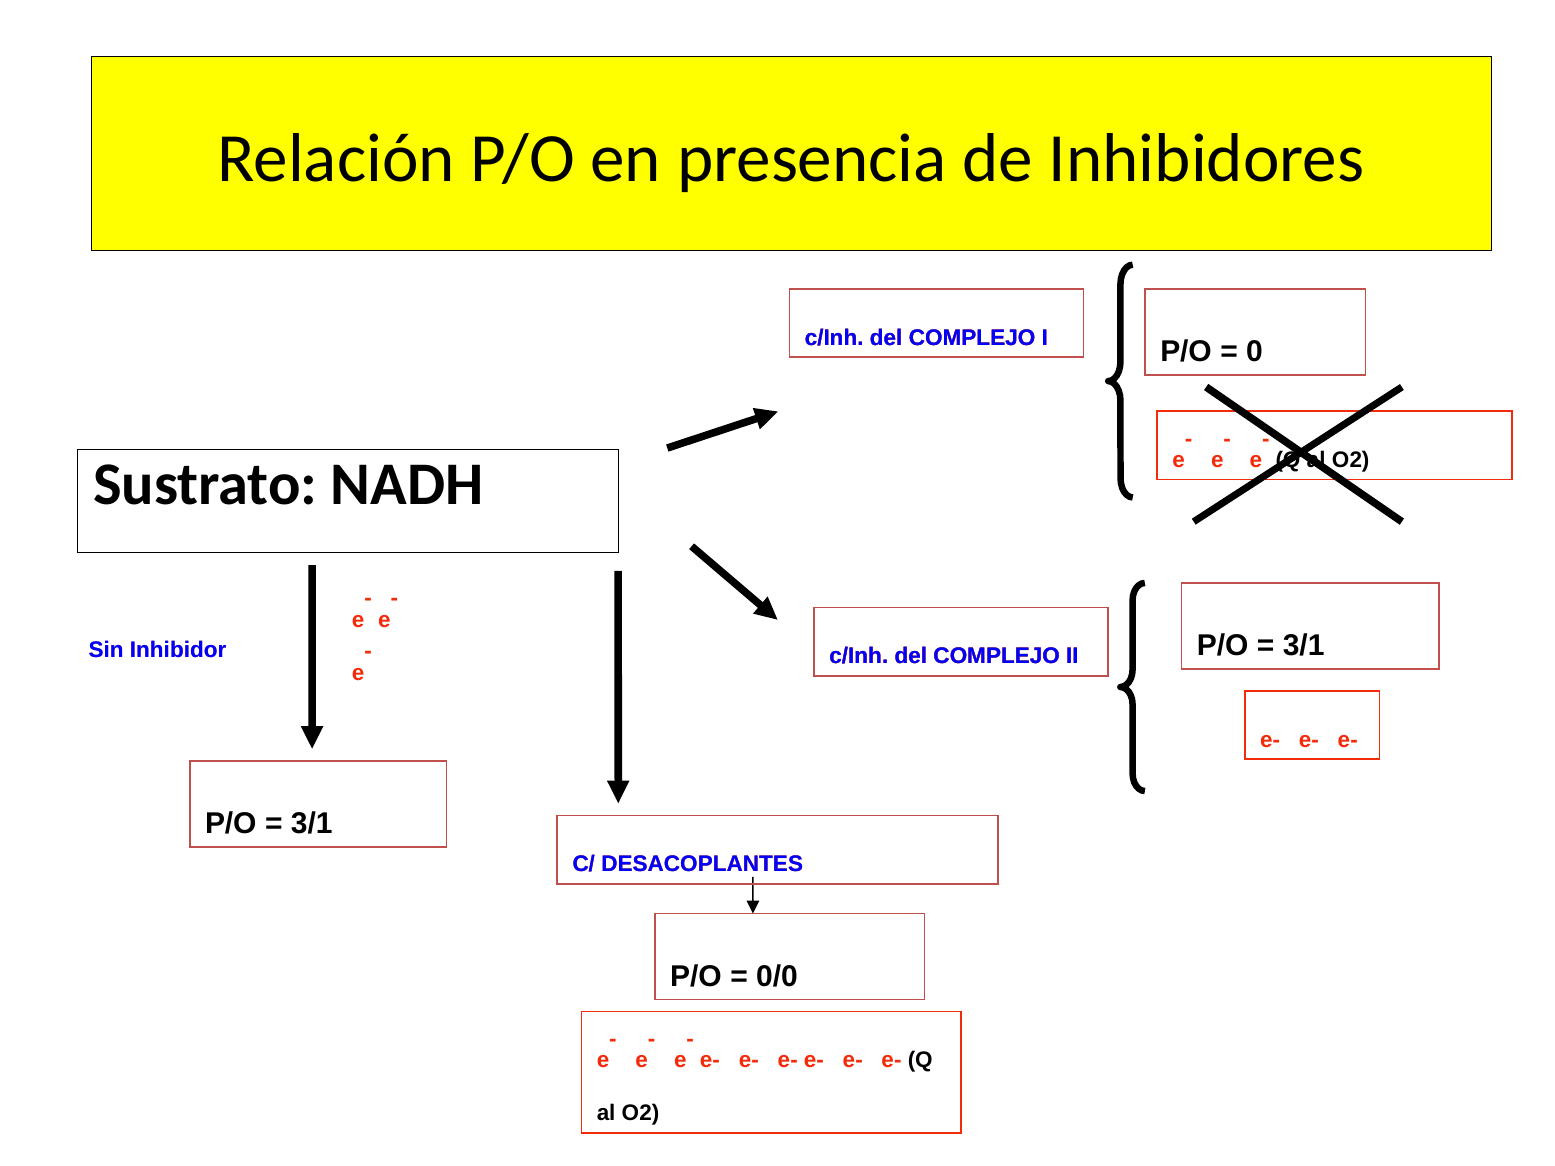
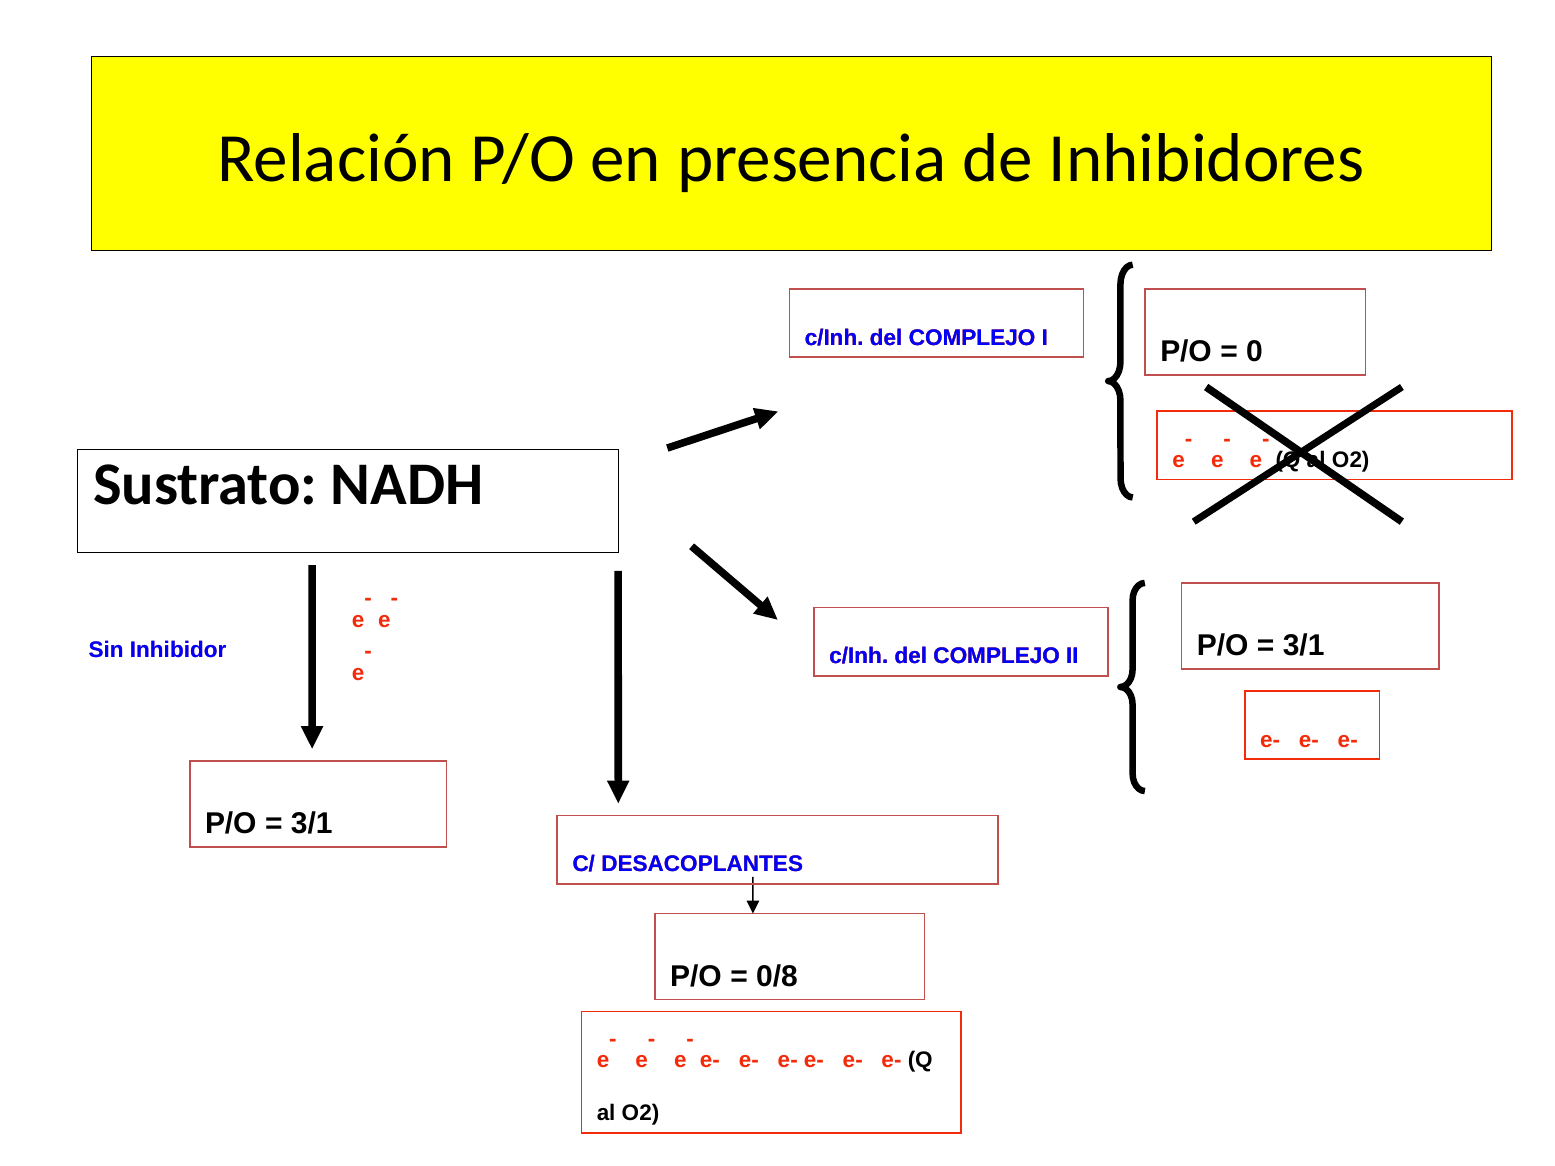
0/0: 0/0 -> 0/8
